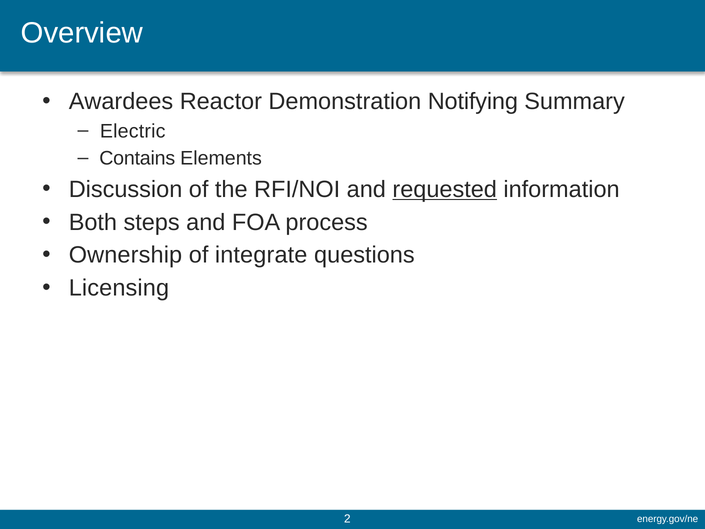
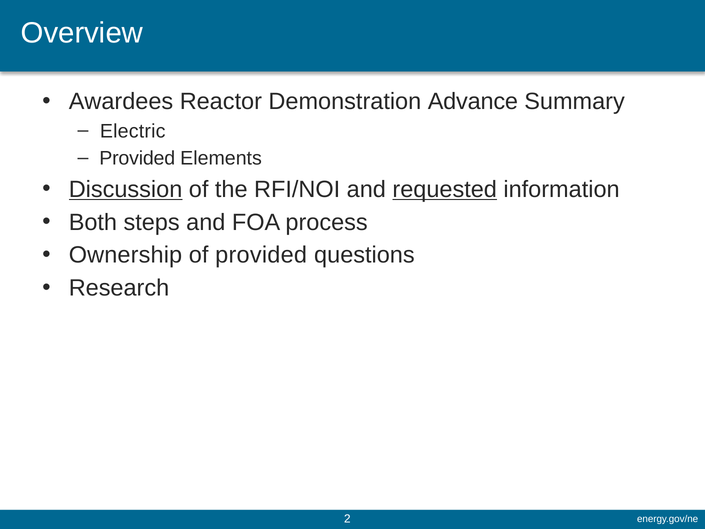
Notifying: Notifying -> Advance
Contains at (137, 158): Contains -> Provided
Discussion underline: none -> present
of integrate: integrate -> provided
Licensing: Licensing -> Research
